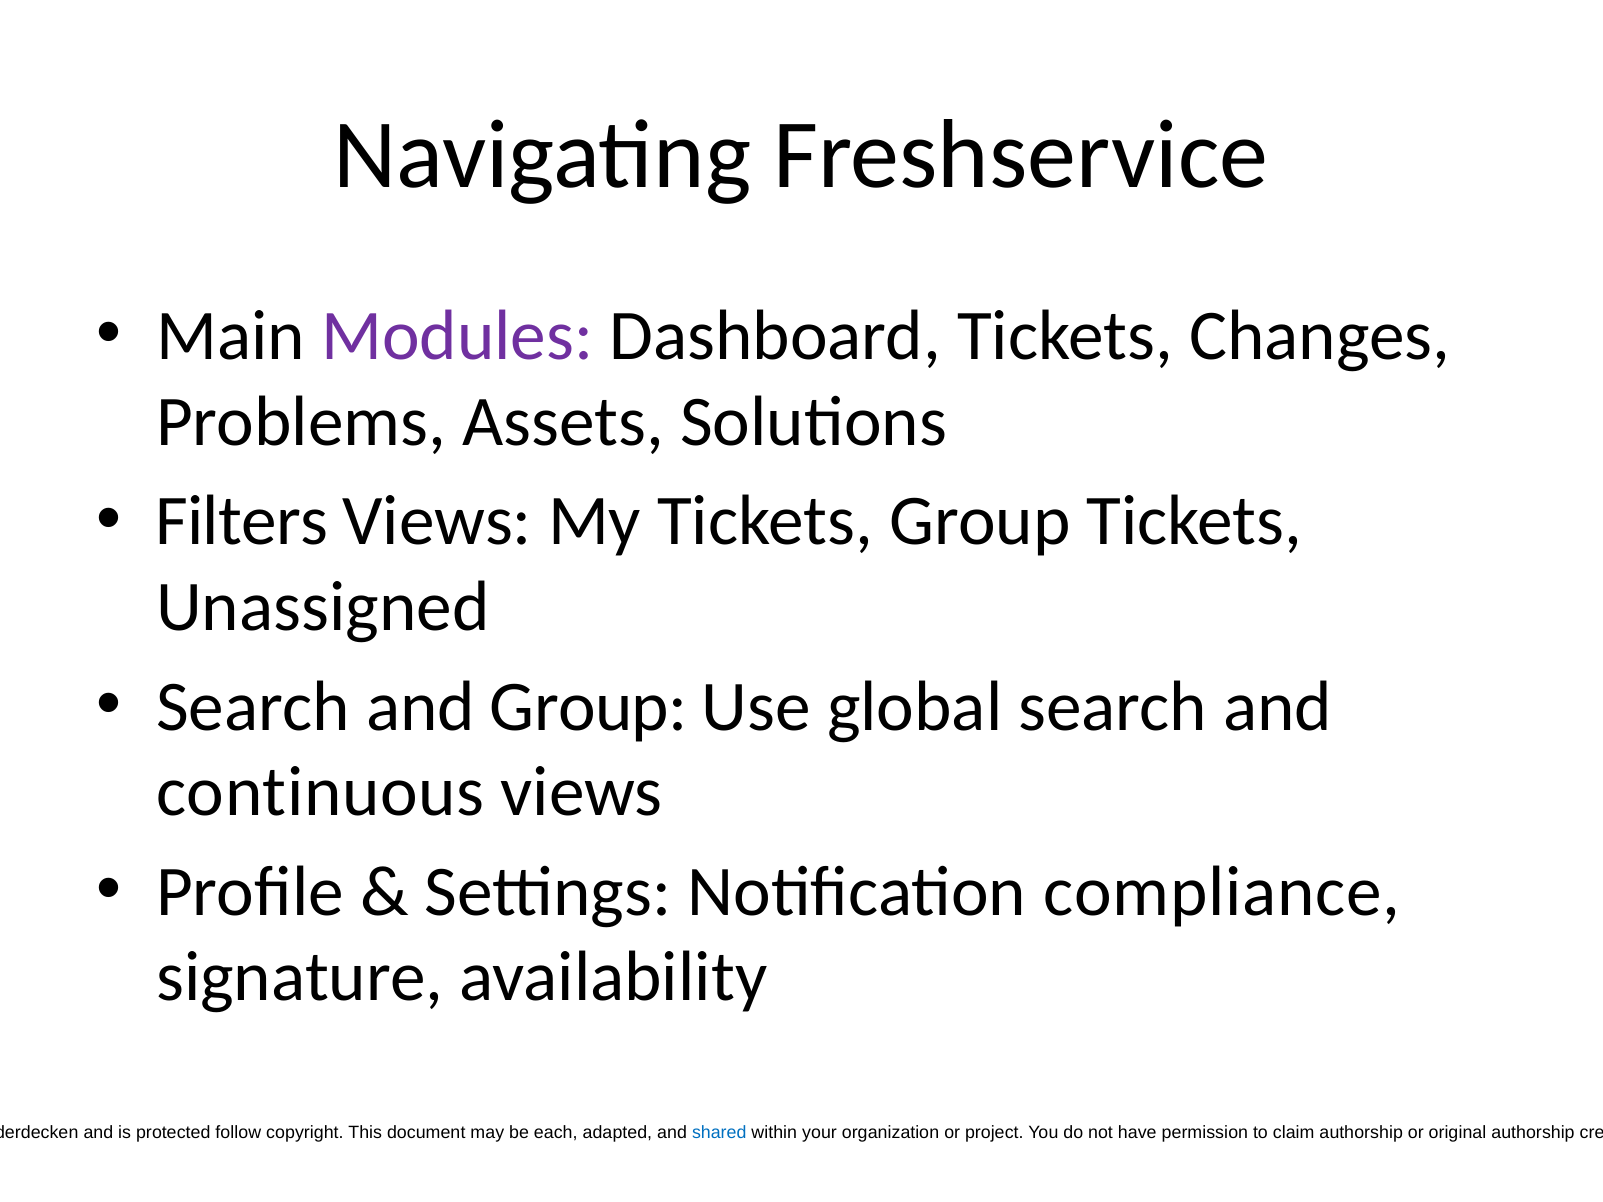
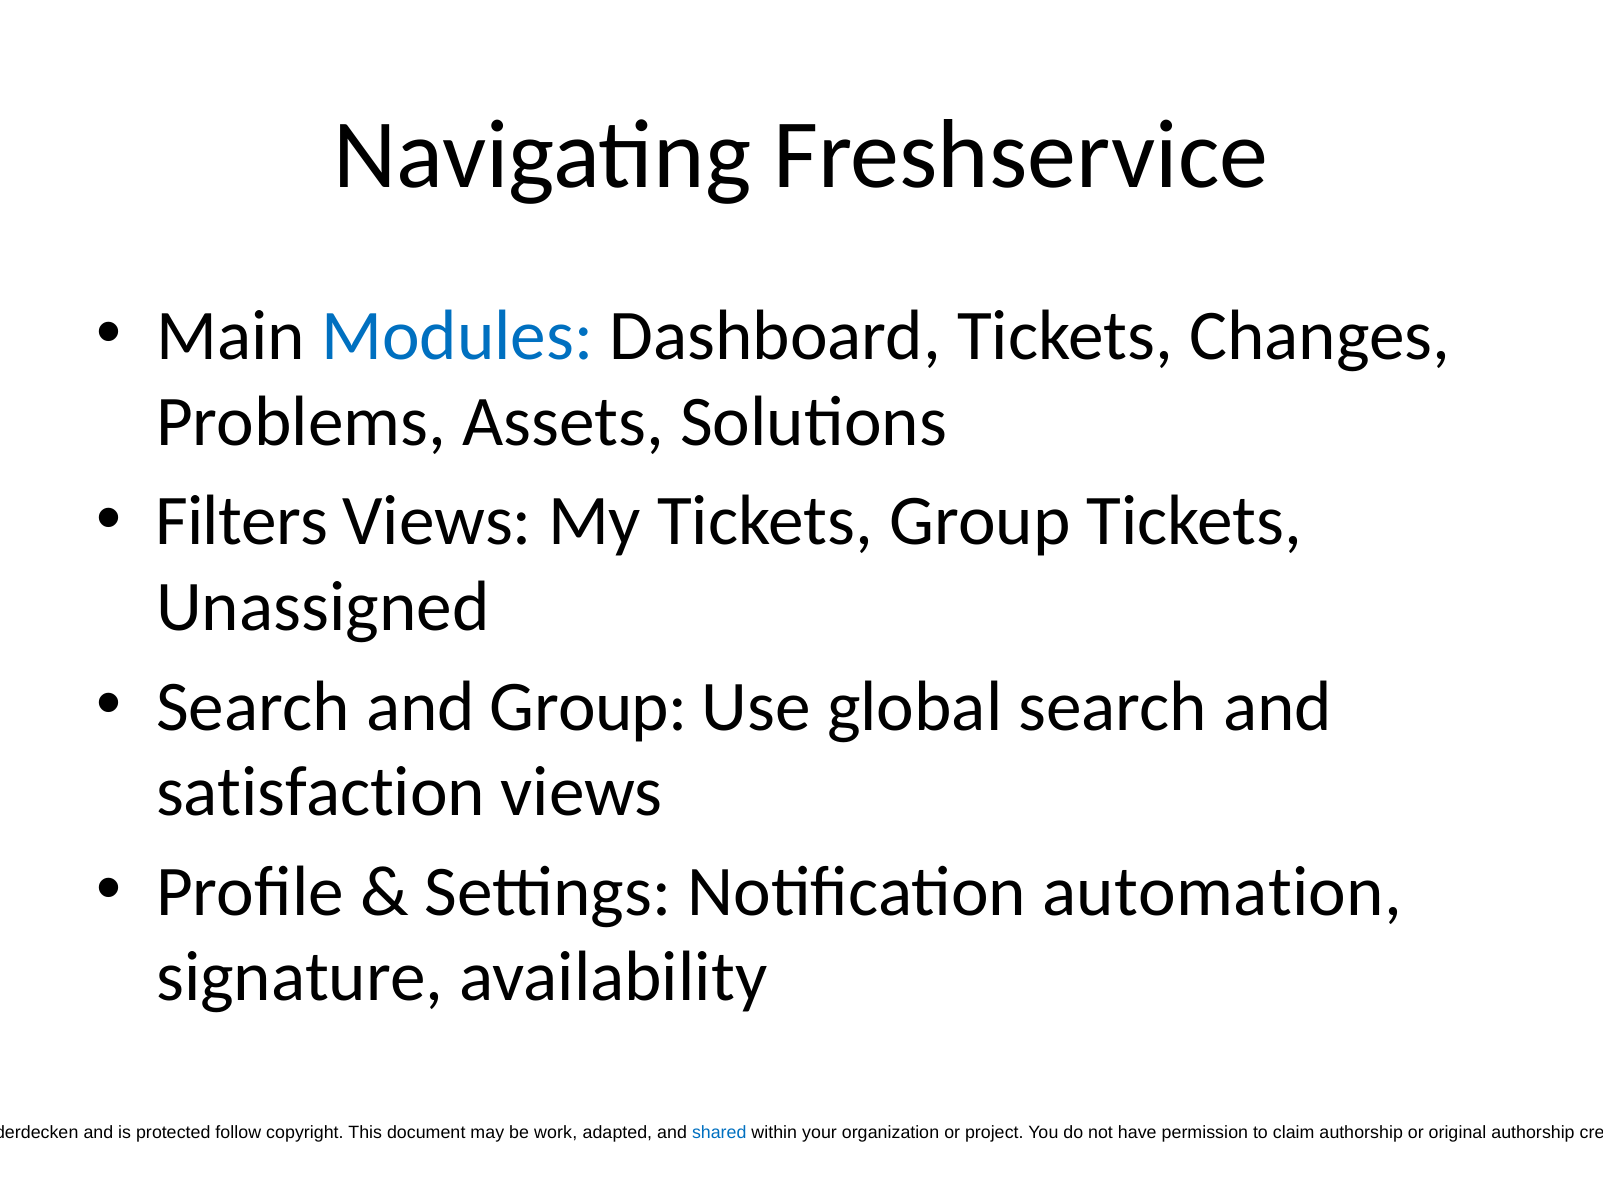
Modules colour: purple -> blue
continuous: continuous -> satisfaction
compliance: compliance -> automation
be each: each -> work
